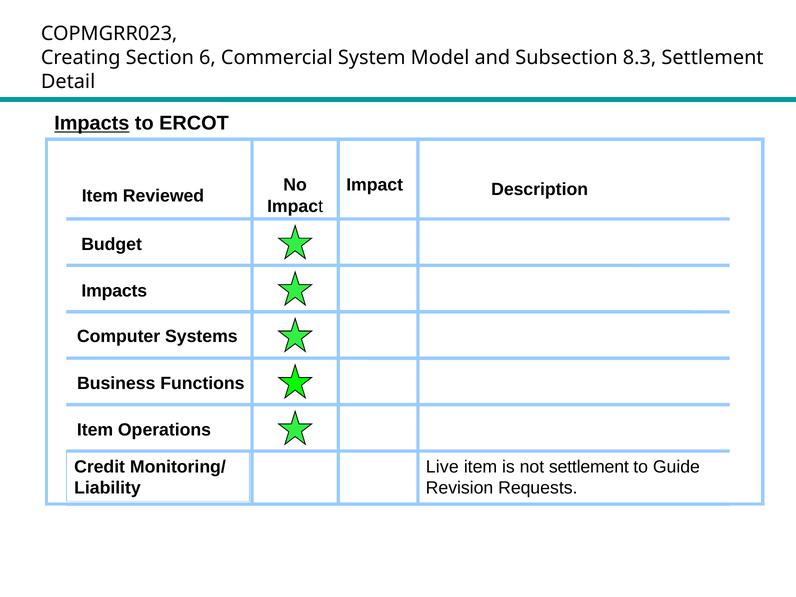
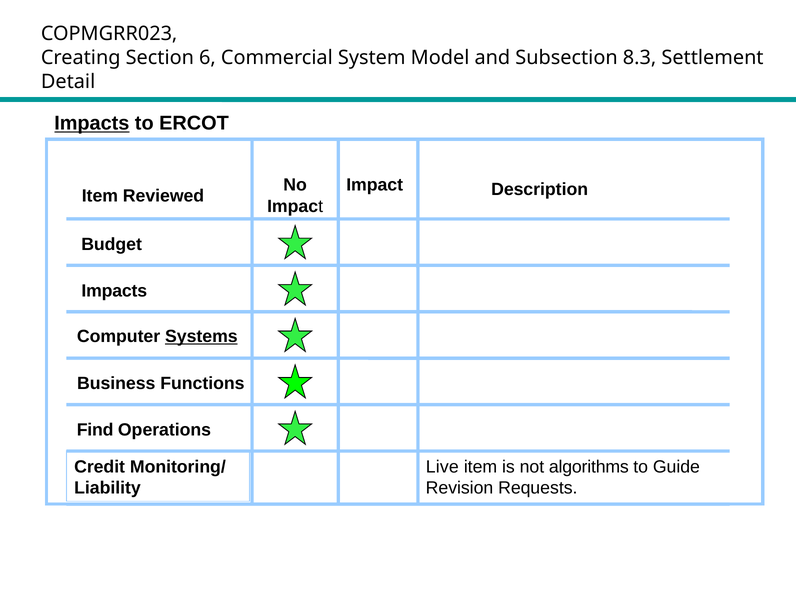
Systems underline: none -> present
Item at (95, 430): Item -> Find
not settlement: settlement -> algorithms
